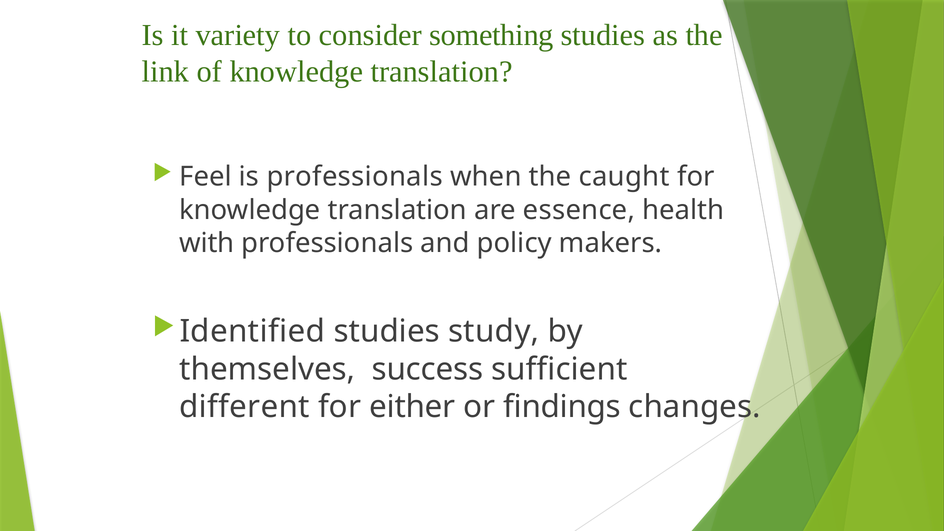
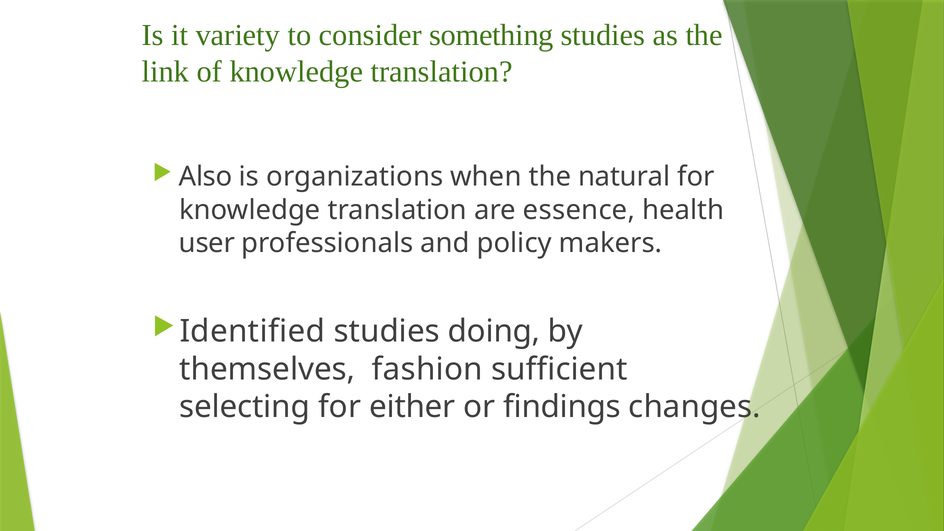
Feel: Feel -> Also
is professionals: professionals -> organizations
caught: caught -> natural
with: with -> user
study: study -> doing
success: success -> fashion
different: different -> selecting
